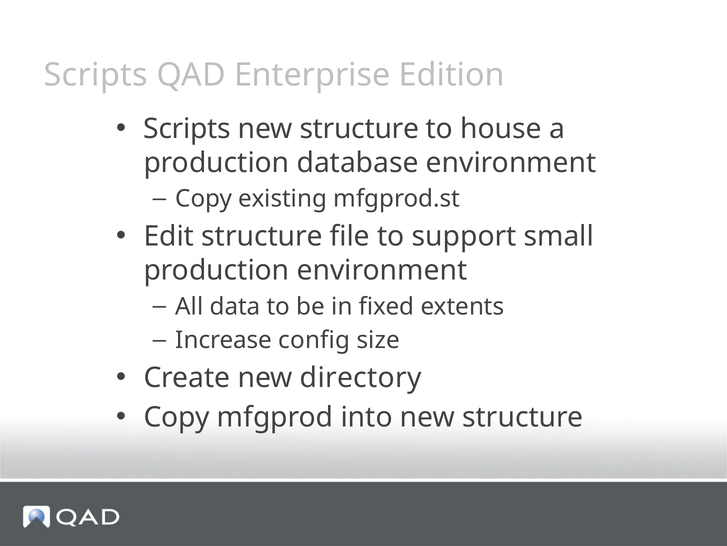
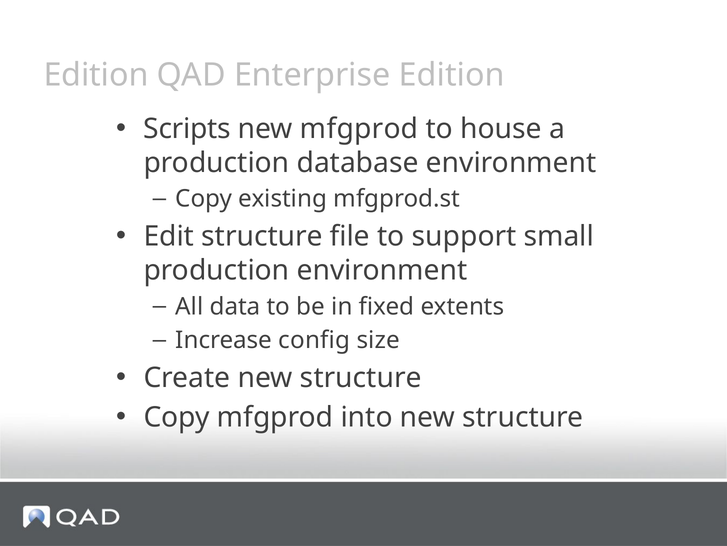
Scripts at (96, 75): Scripts -> Edition
structure at (359, 129): structure -> mfgprod
Create new directory: directory -> structure
